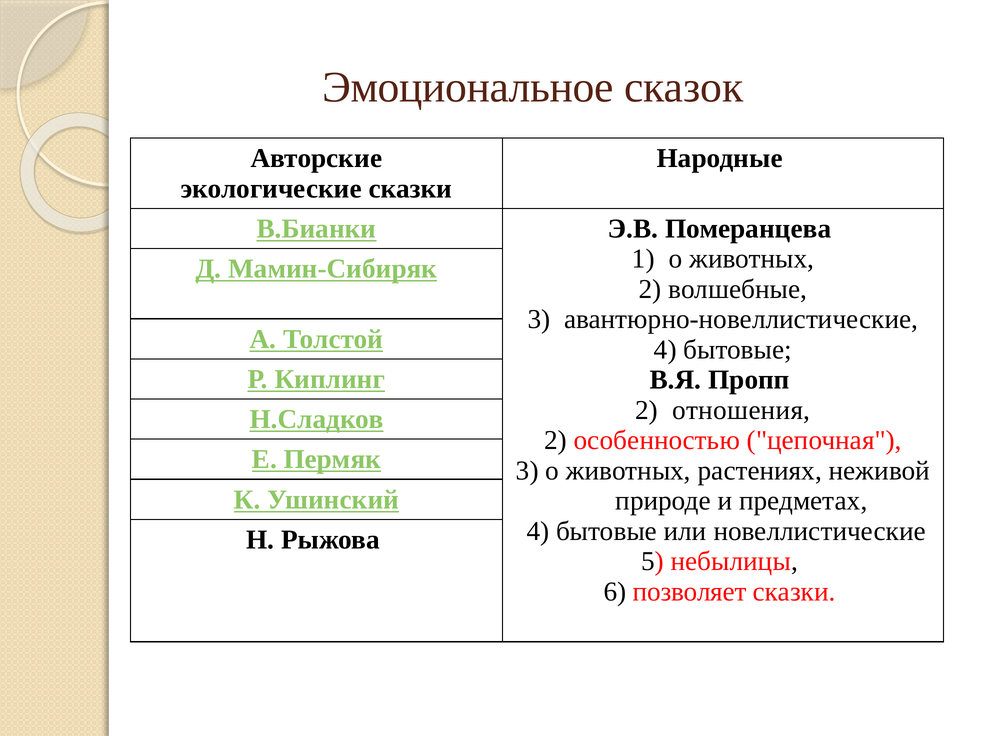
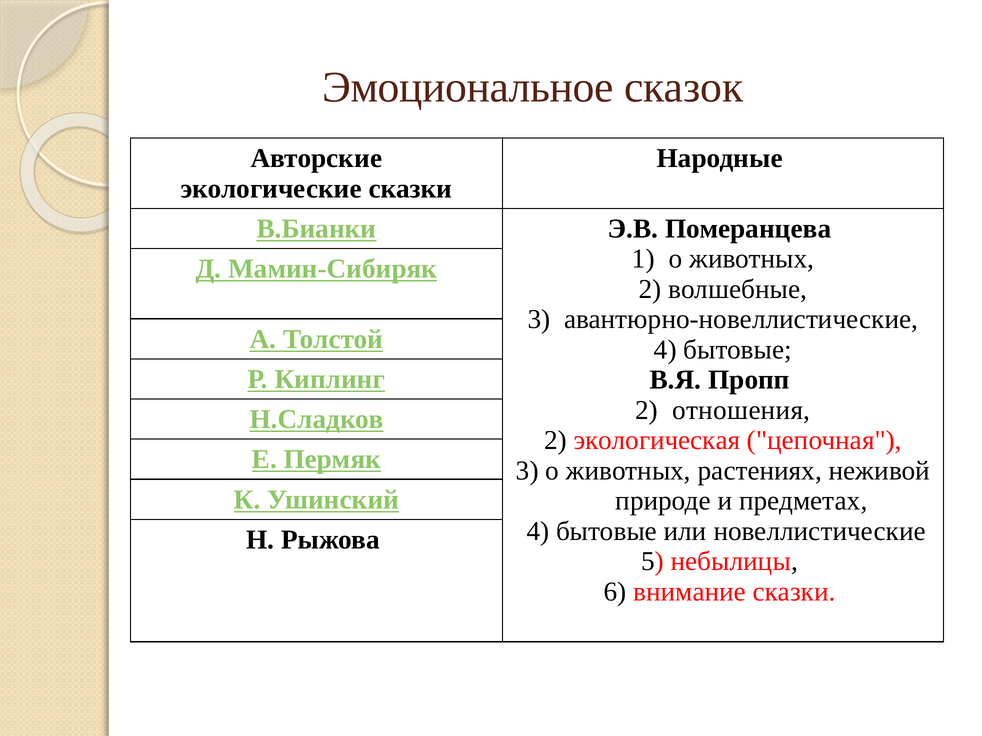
особенностью: особенностью -> экологическая
позволяет: позволяет -> внимание
